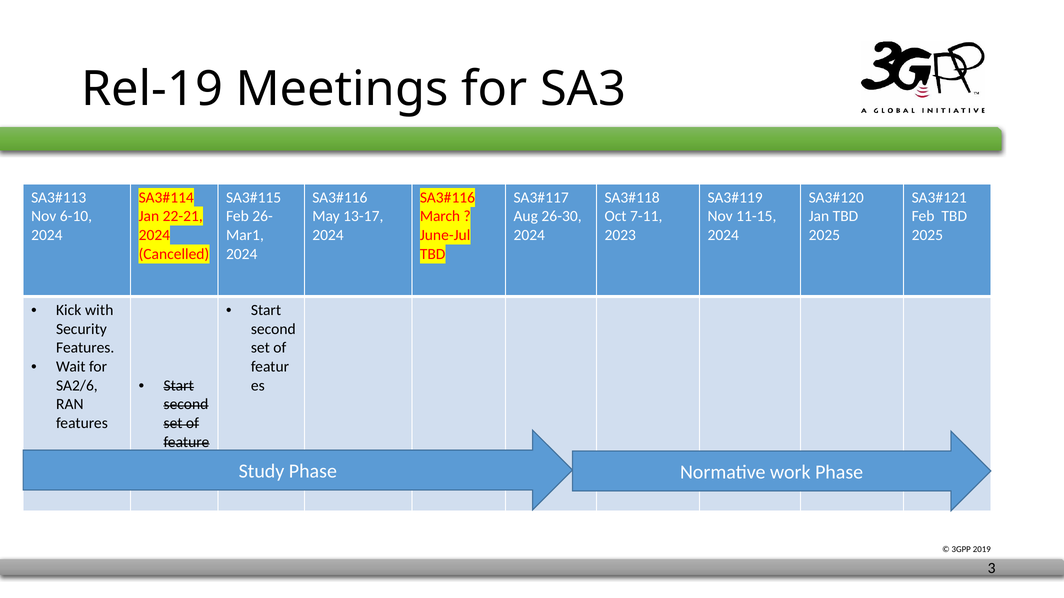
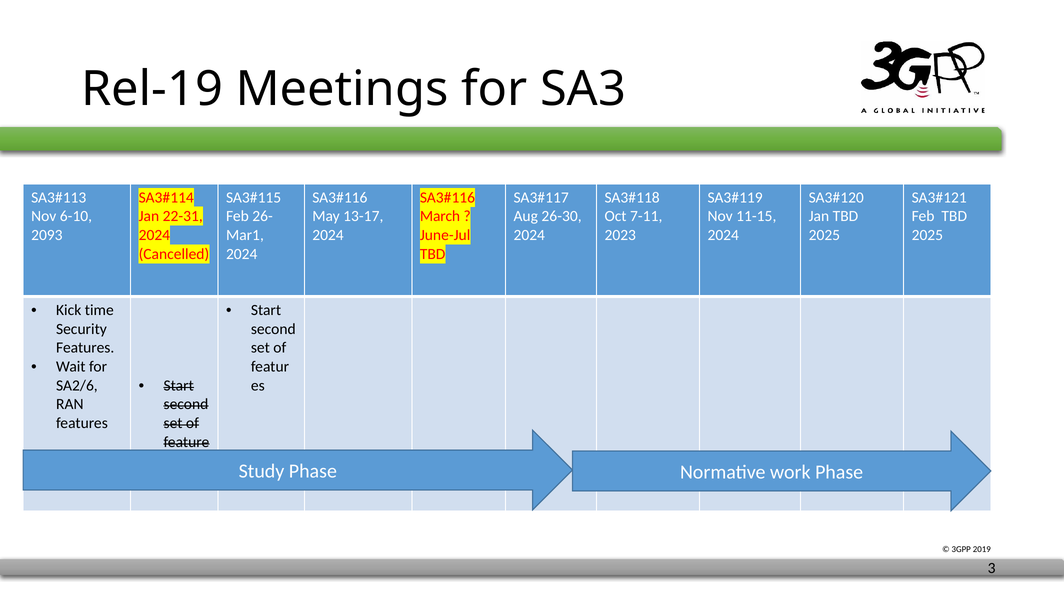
22-21: 22-21 -> 22-31
2024 at (47, 235): 2024 -> 2093
with: with -> time
